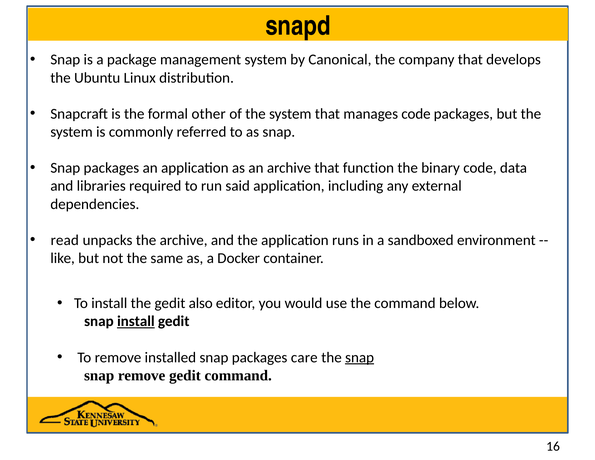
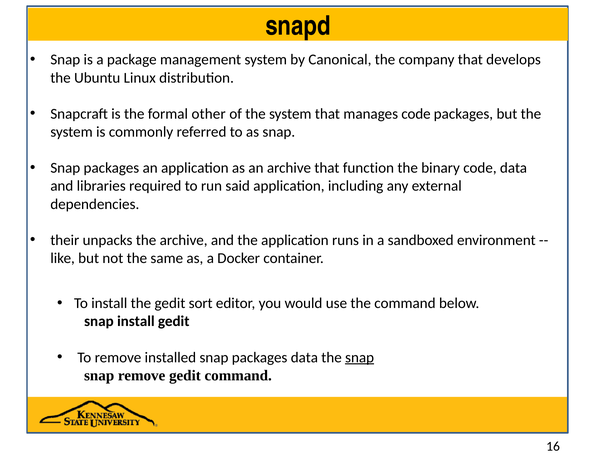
read: read -> their
also: also -> sort
install at (136, 321) underline: present -> none
packages care: care -> data
